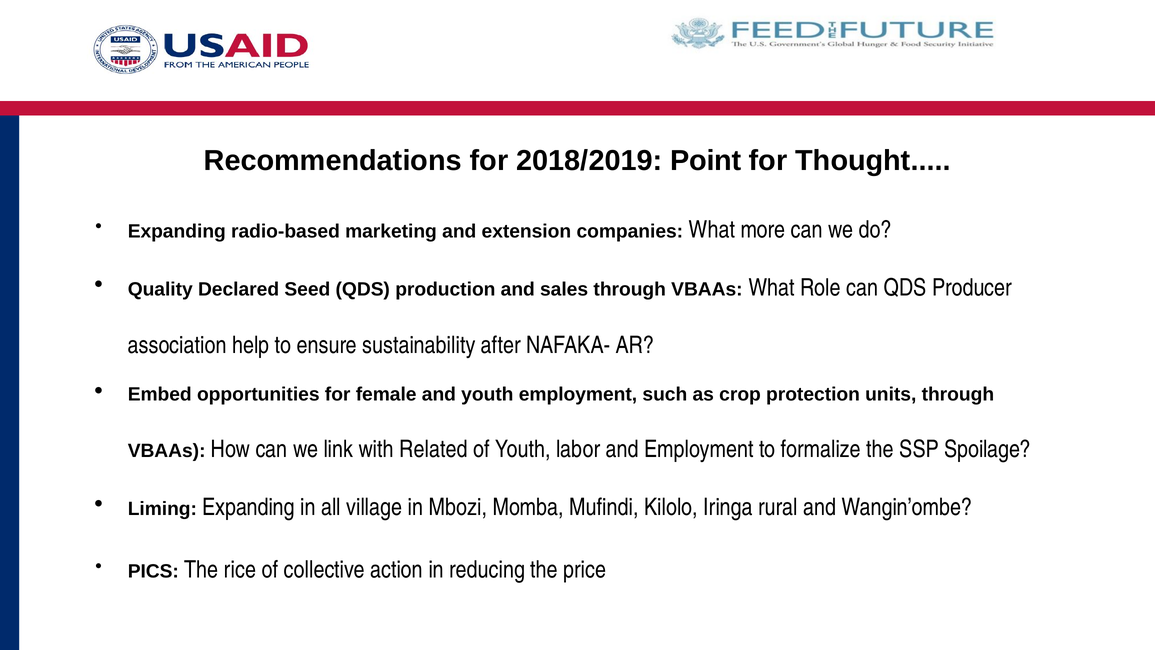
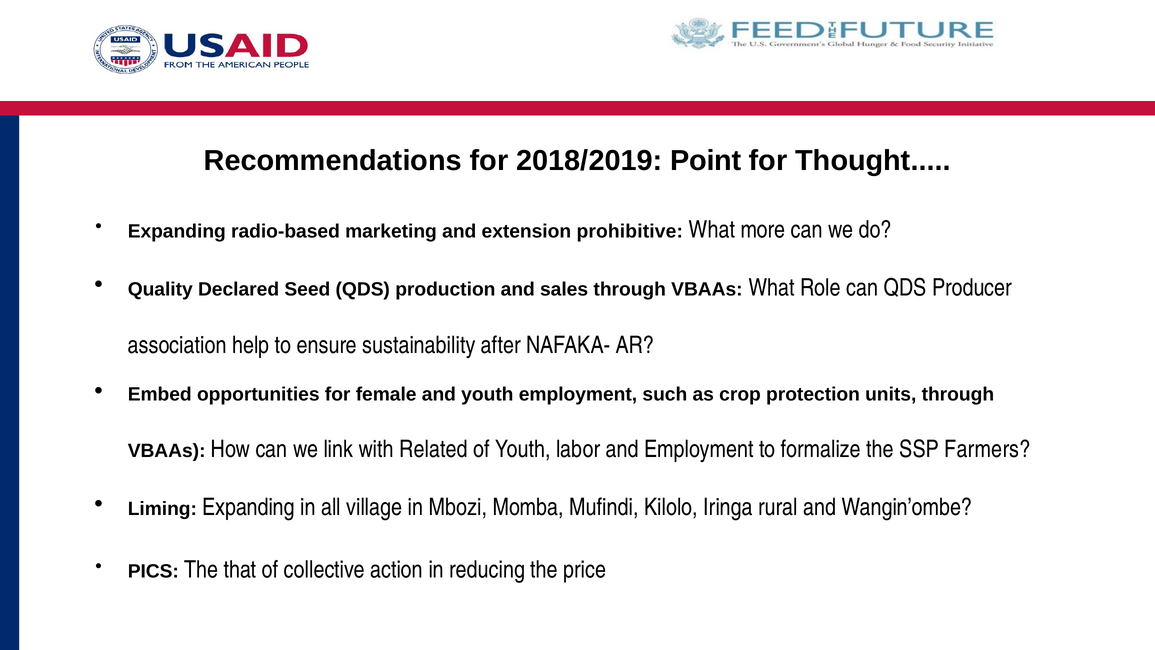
companies: companies -> prohibitive
Spoilage: Spoilage -> Farmers
rice: rice -> that
